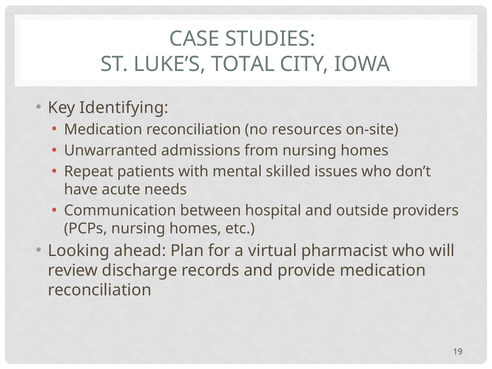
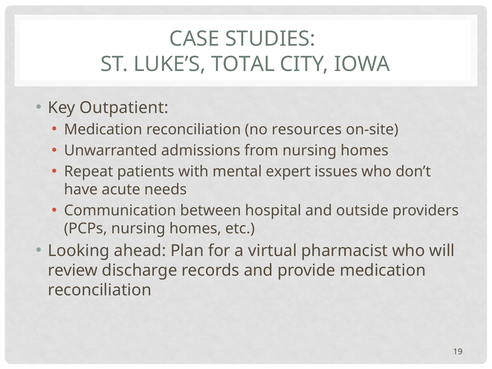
Identifying: Identifying -> Outpatient
skilled: skilled -> expert
